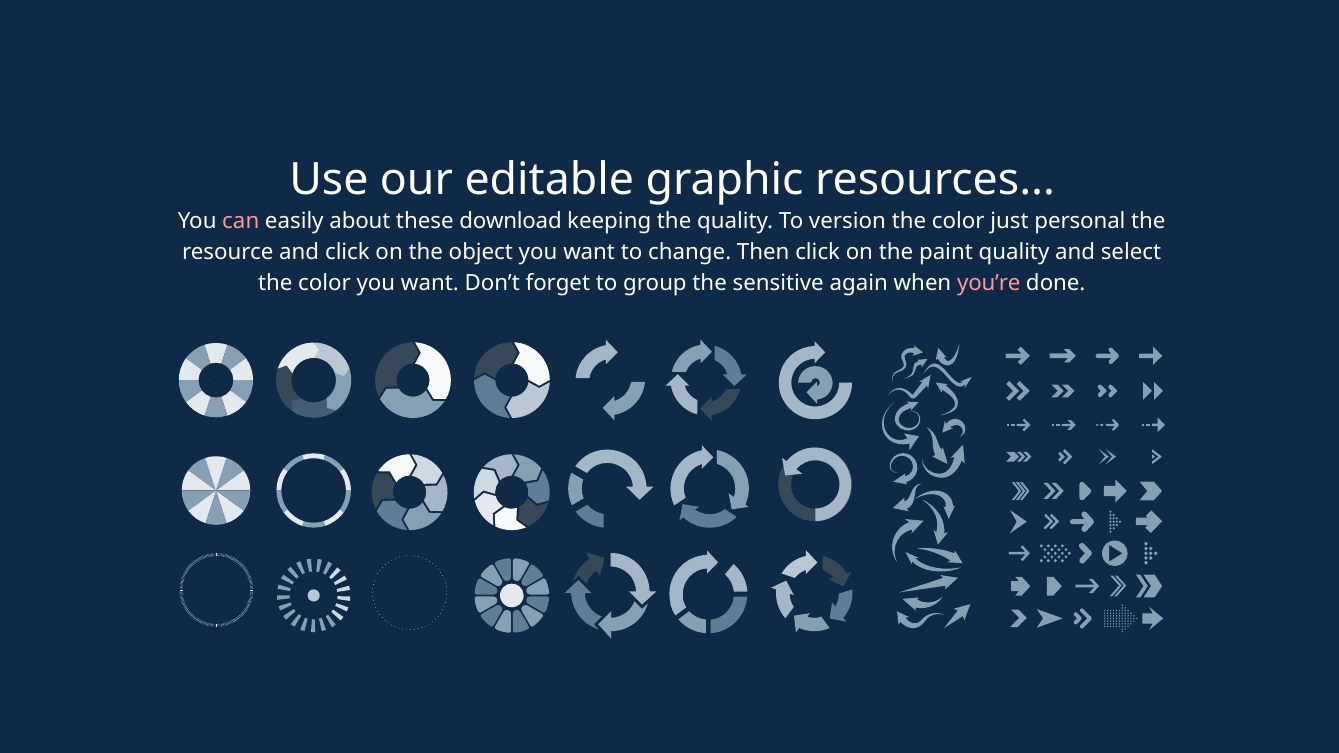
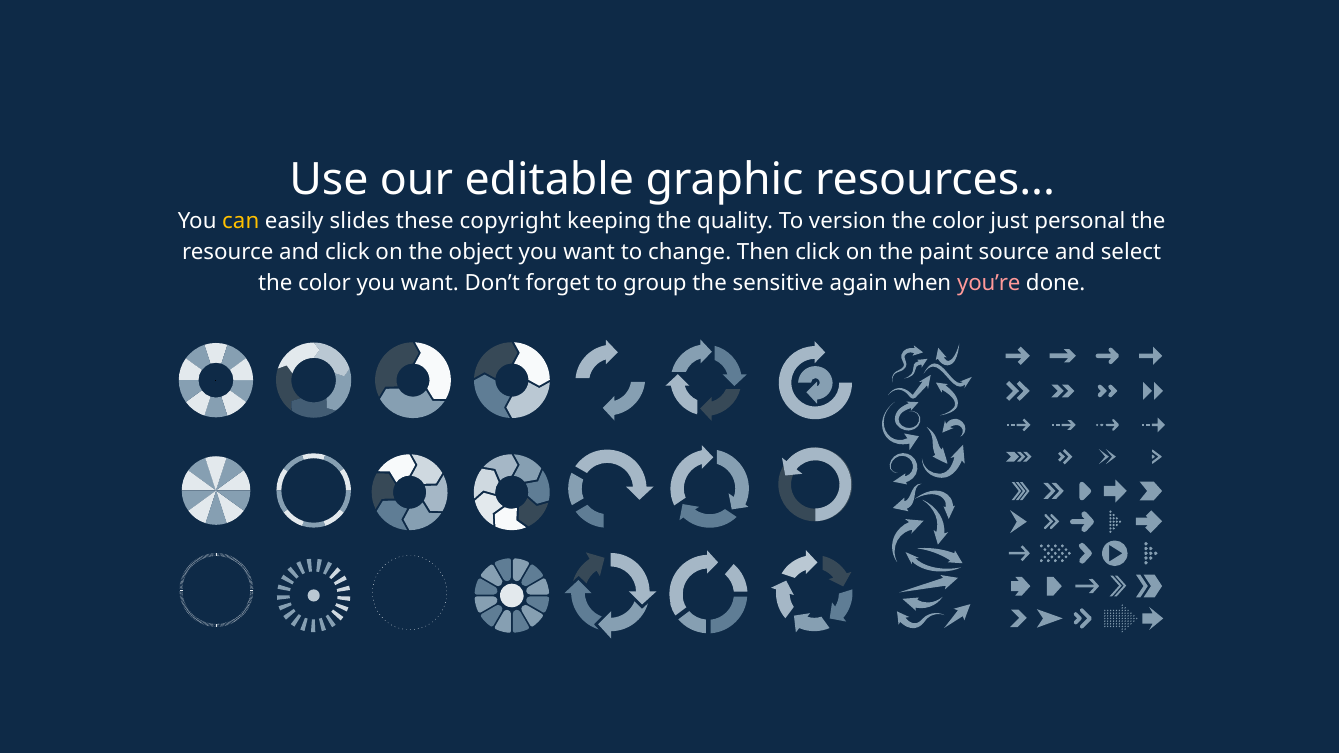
can colour: pink -> yellow
about: about -> slides
download: download -> copyright
paint quality: quality -> source
